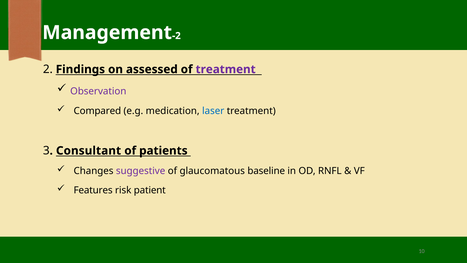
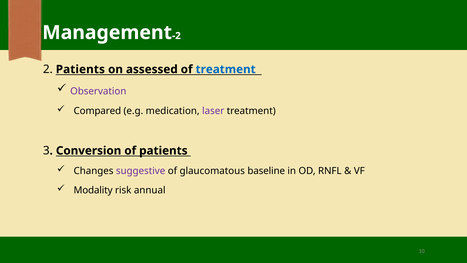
2 Findings: Findings -> Patients
treatment at (226, 69) colour: purple -> blue
laser colour: blue -> purple
Consultant: Consultant -> Conversion
Features: Features -> Modality
patient: patient -> annual
